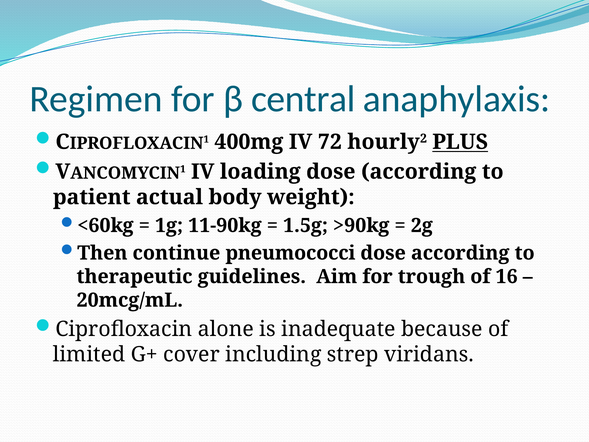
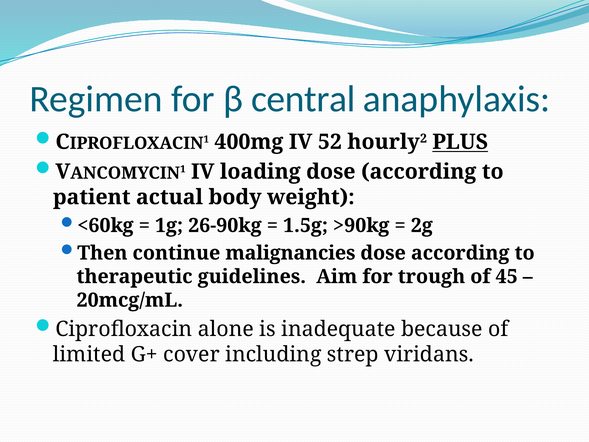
72: 72 -> 52
11-90kg: 11-90kg -> 26-90kg
pneumococci: pneumococci -> malignancies
16: 16 -> 45
